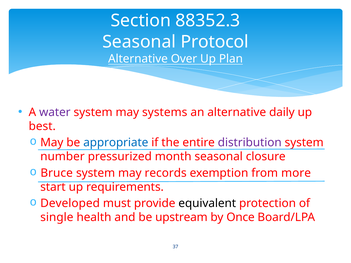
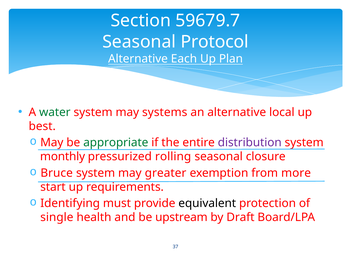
88352.3: 88352.3 -> 59679.7
Over: Over -> Each
water colour: purple -> green
daily: daily -> local
appropriate colour: blue -> green
number: number -> monthly
month: month -> rolling
records: records -> greater
Developed: Developed -> Identifying
Once: Once -> Draft
